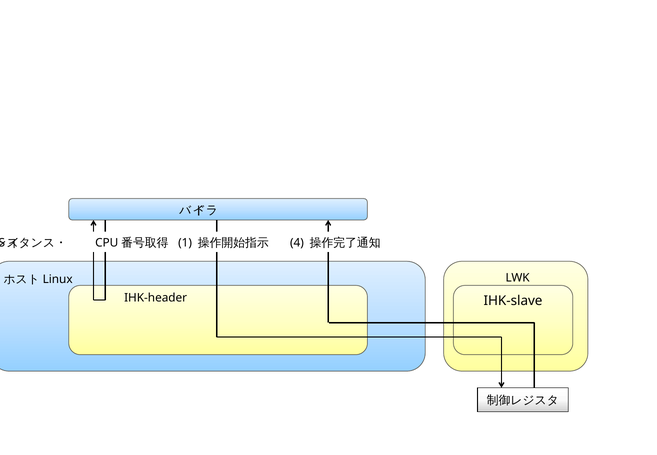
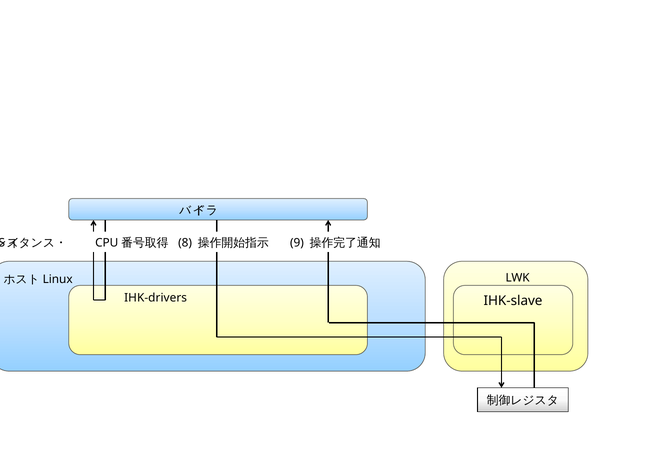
1 at (185, 243): 1 -> 8
4: 4 -> 9
IHK-header: IHK-header -> IHK-drivers
